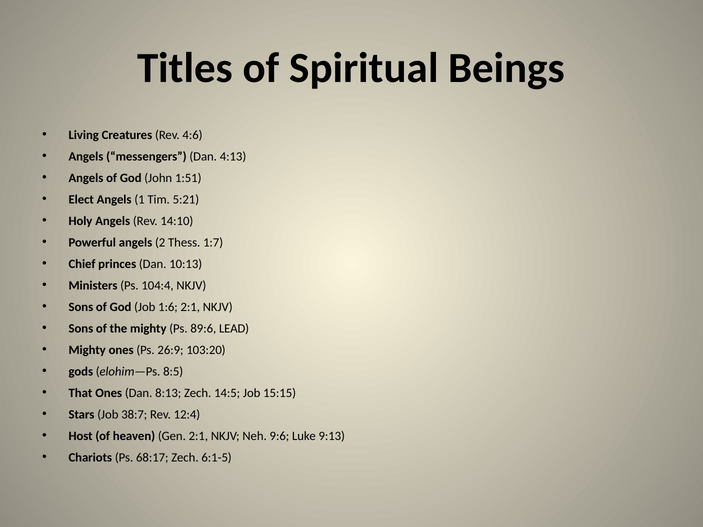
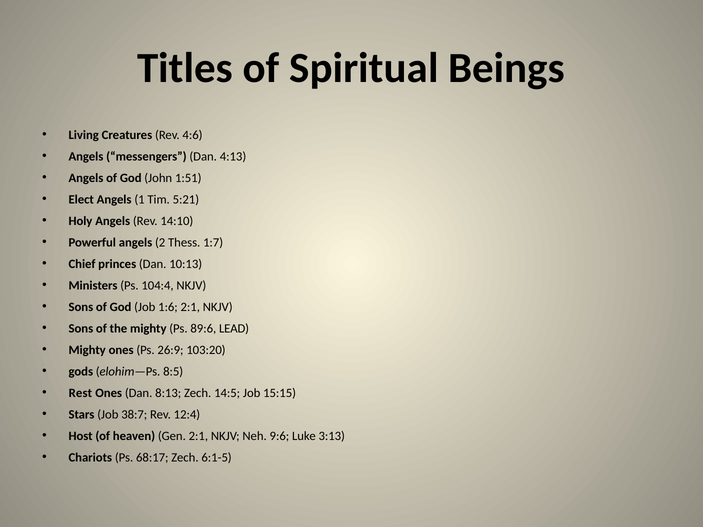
That: That -> Rest
9:13: 9:13 -> 3:13
